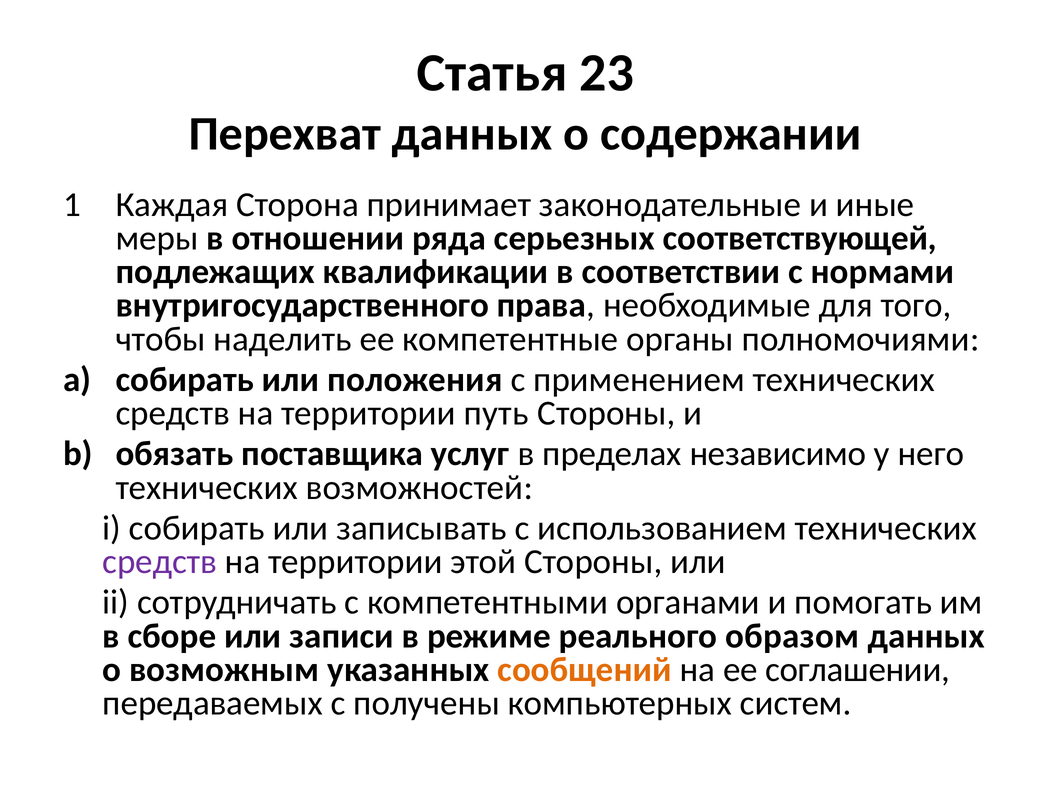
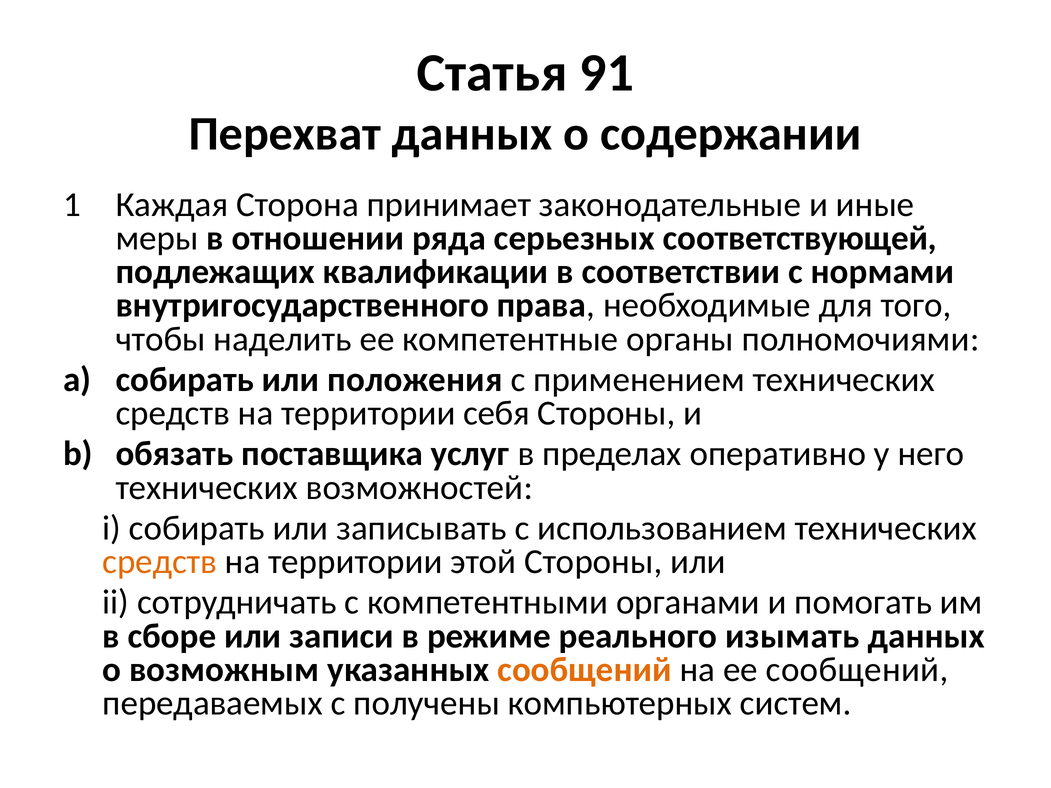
23: 23 -> 91
путь: путь -> себя
независимо: независимо -> оперативно
средств at (160, 562) colour: purple -> orange
образом: образом -> изымать
ее соглашении: соглашении -> сообщений
